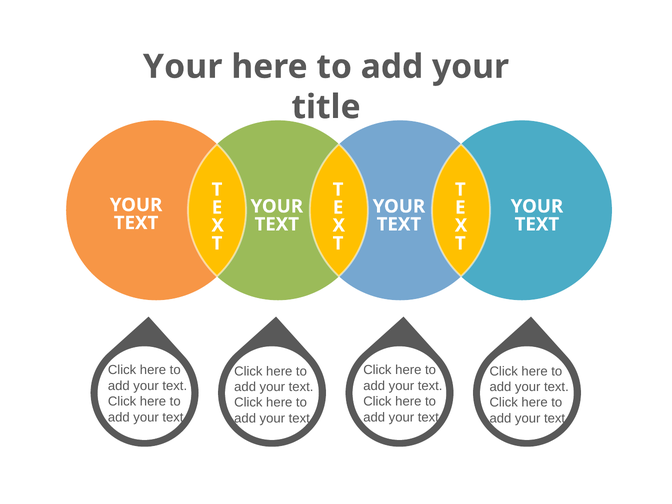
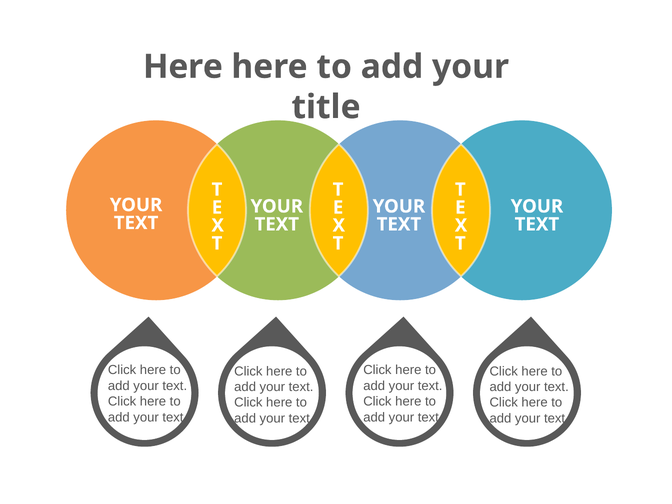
Your at (183, 67): Your -> Here
